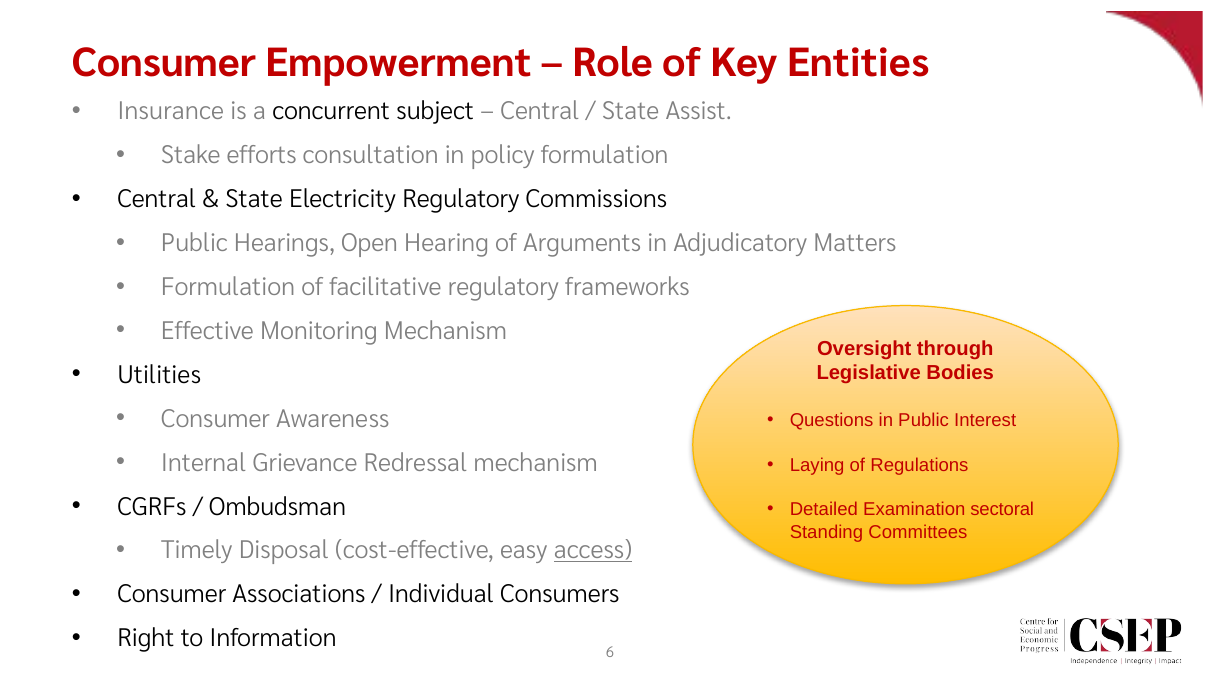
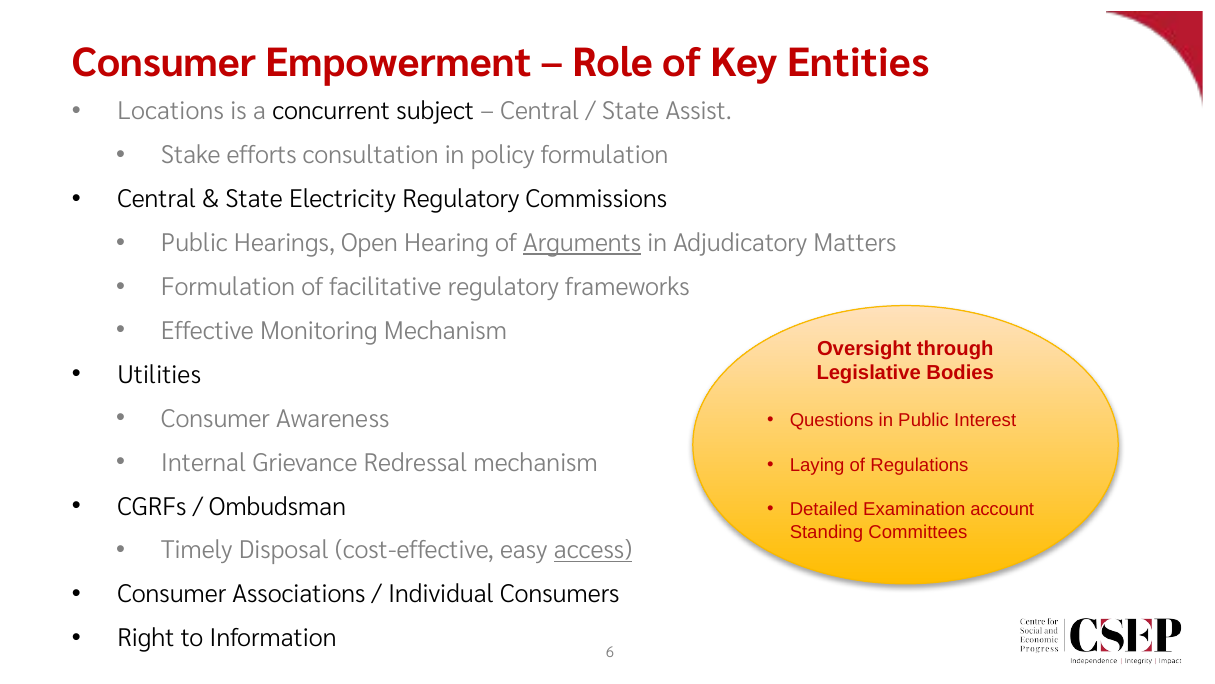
Insurance: Insurance -> Locations
Arguments underline: none -> present
sectoral: sectoral -> account
